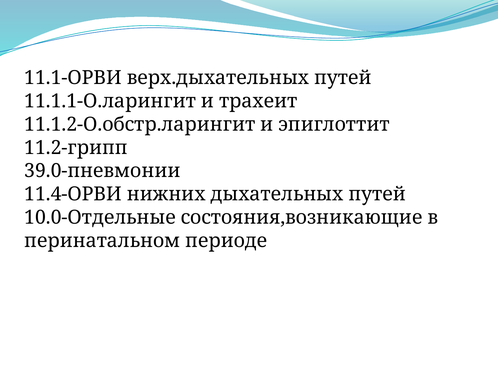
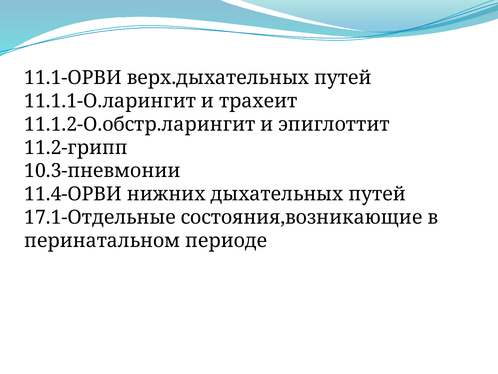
39.0-пневмонии: 39.0-пневмонии -> 10.3-пневмонии
10.0-Отдельные: 10.0-Отдельные -> 17.1-Отдельные
